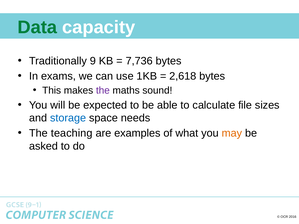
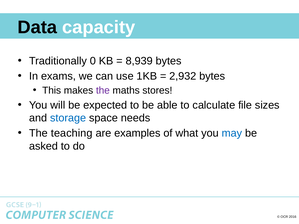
Data colour: green -> black
9: 9 -> 0
7,736: 7,736 -> 8,939
2,618: 2,618 -> 2,932
sound: sound -> stores
may colour: orange -> blue
